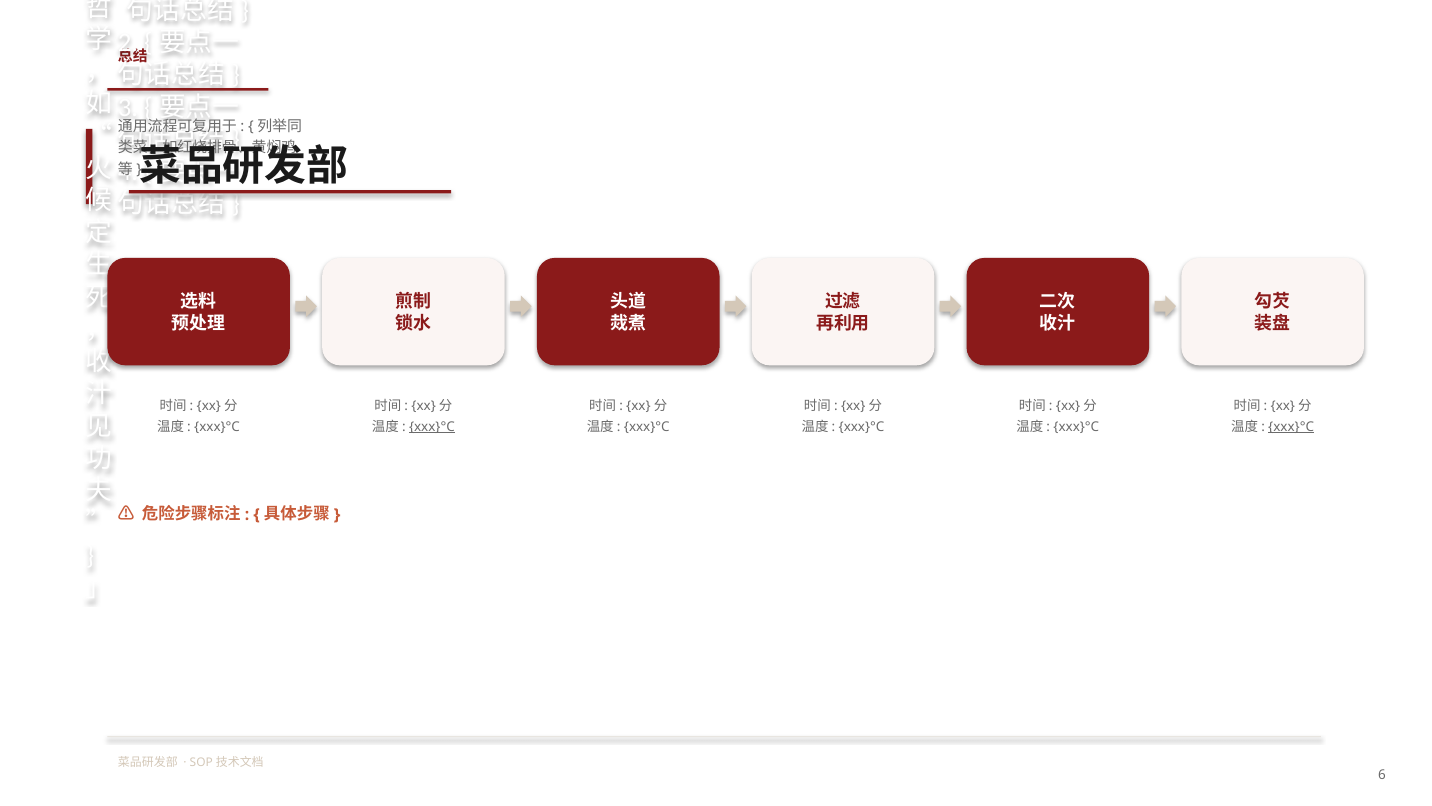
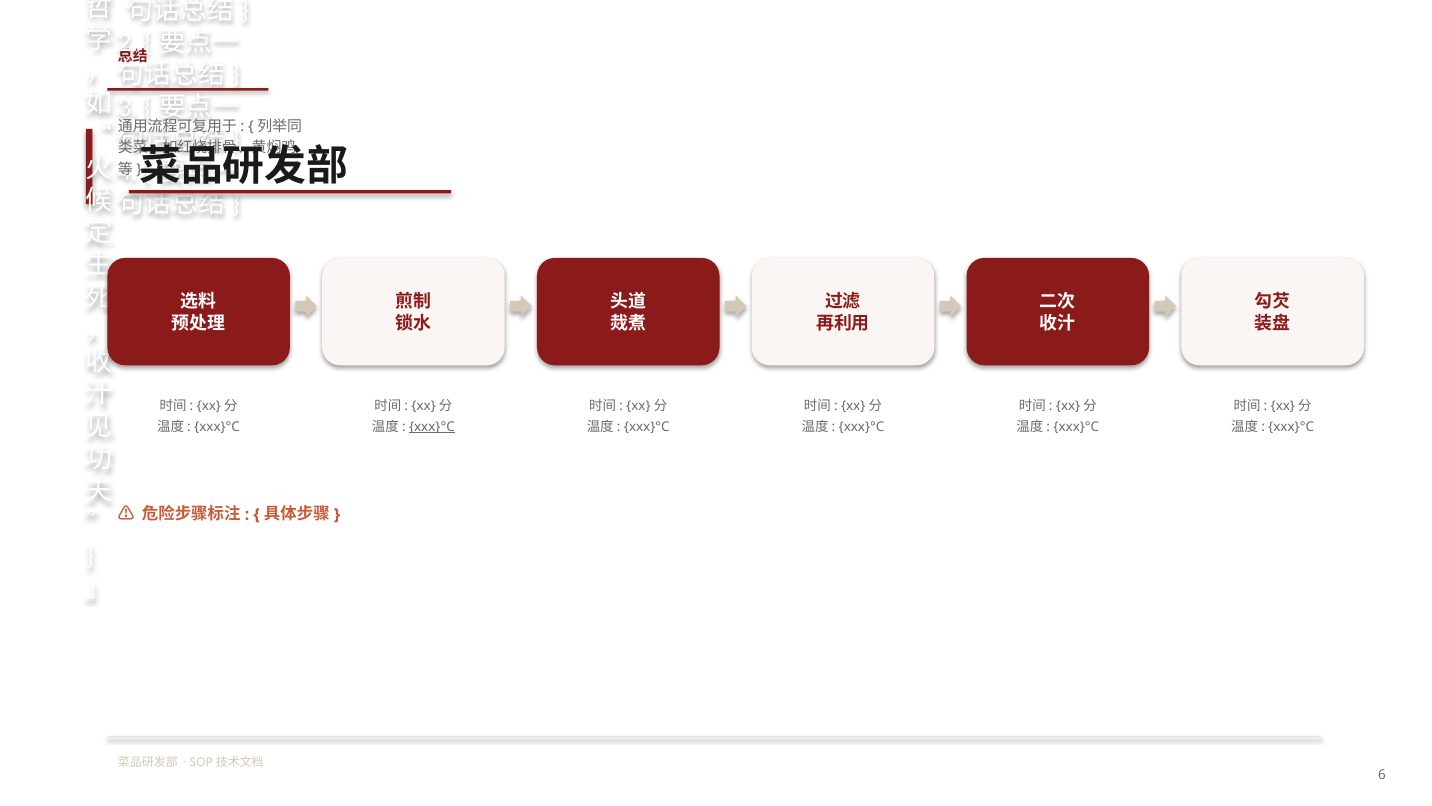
xxx}°C at (1291, 427) underline: present -> none
